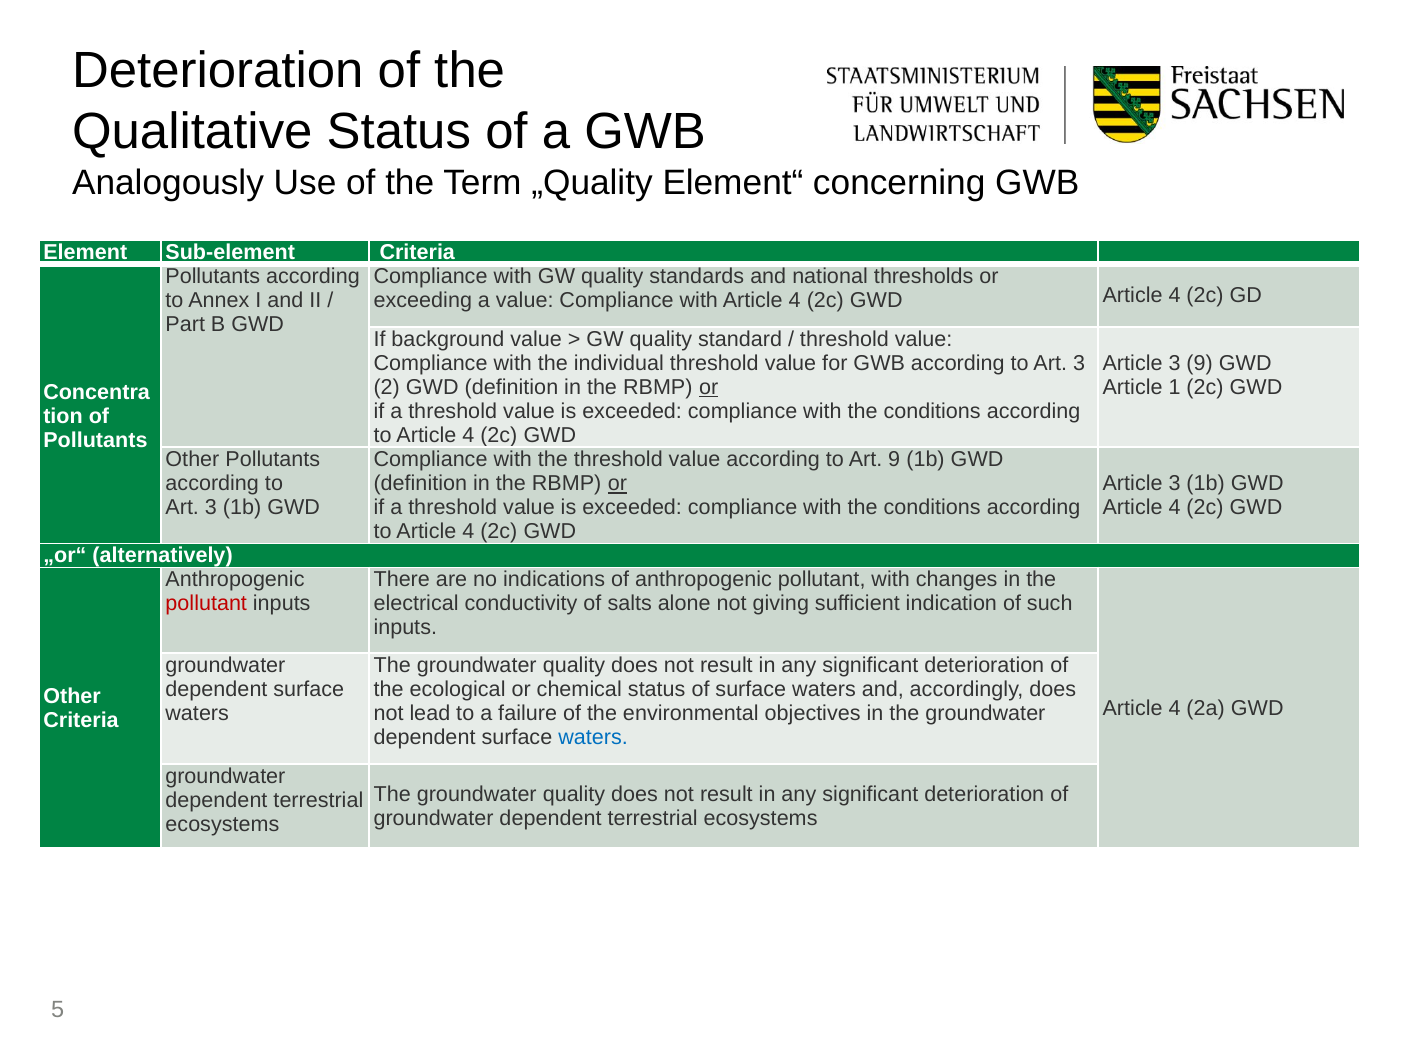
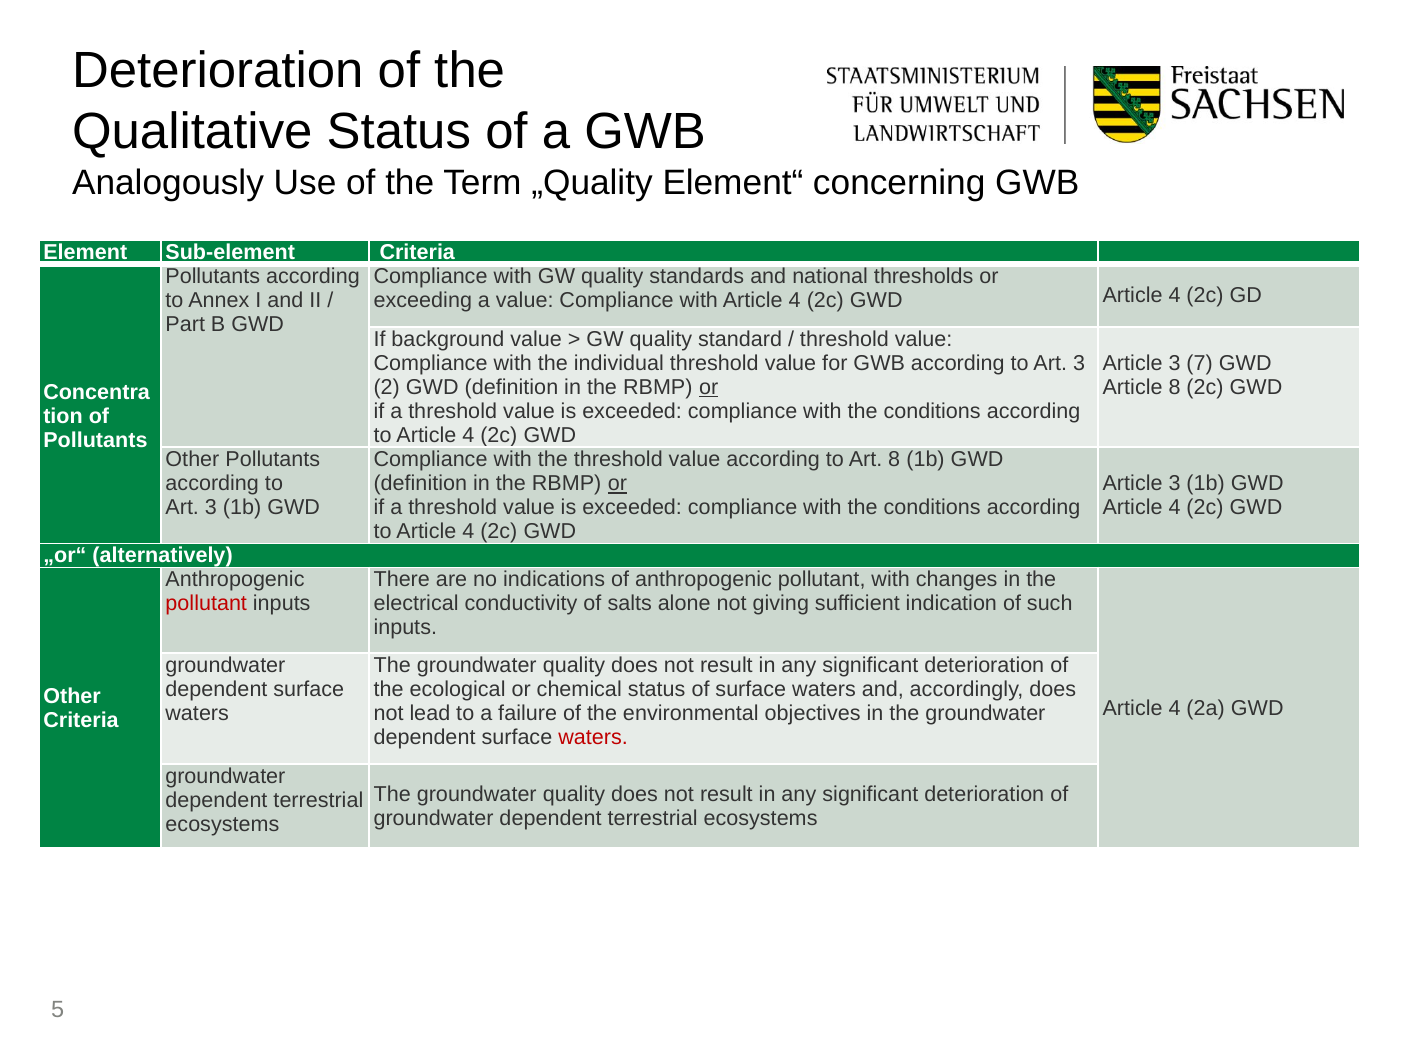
3 9: 9 -> 7
Article 1: 1 -> 8
Art 9: 9 -> 8
waters at (593, 738) colour: blue -> red
